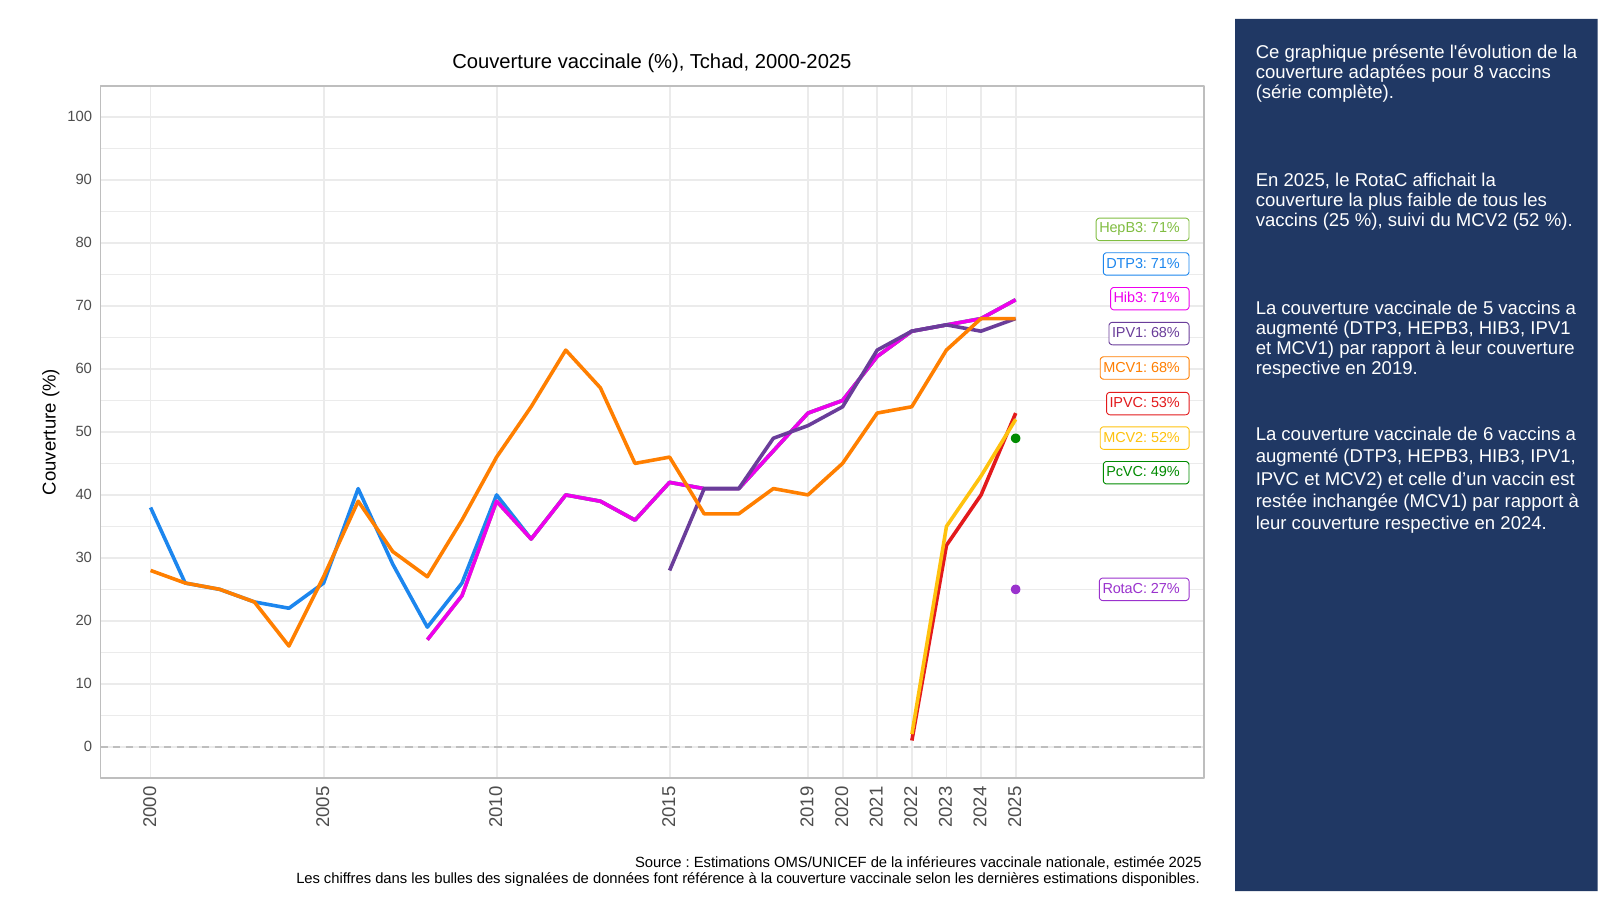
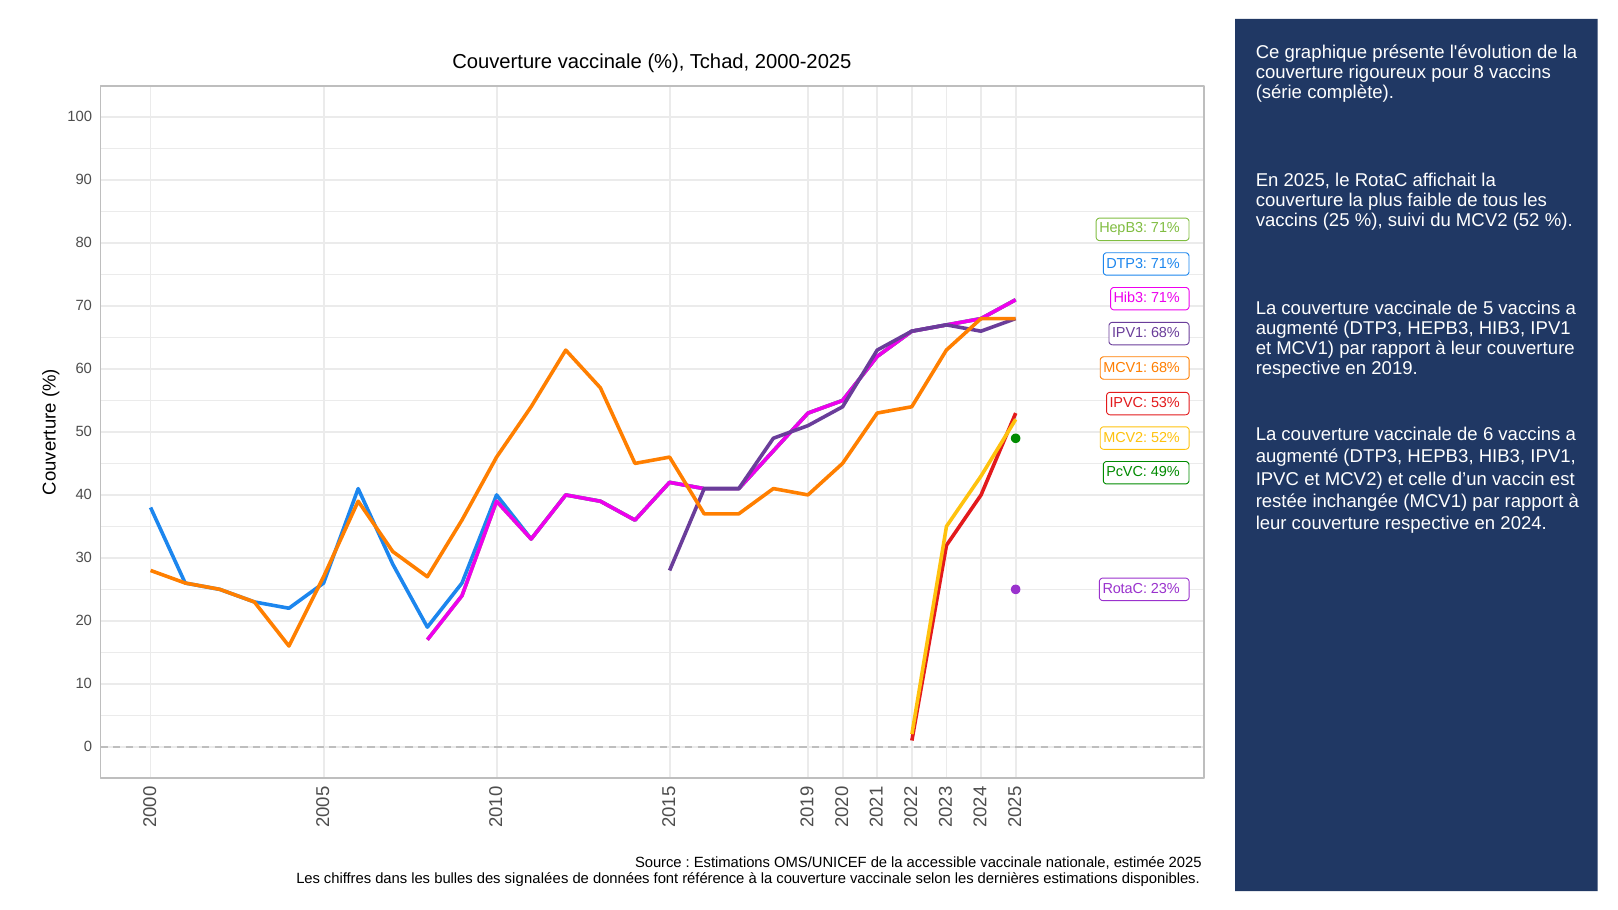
adaptées: adaptées -> rigoureux
27%: 27% -> 23%
inférieures: inférieures -> accessible
